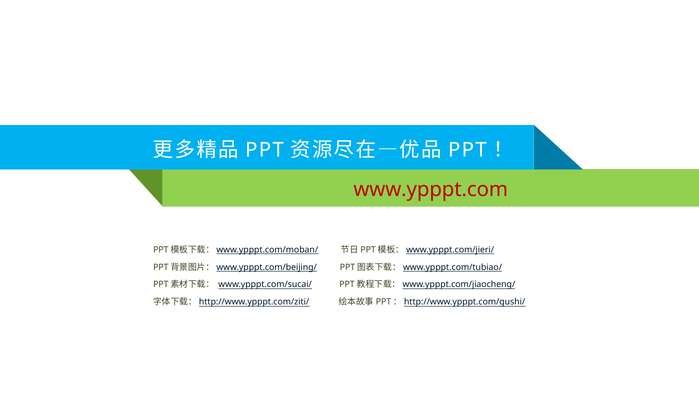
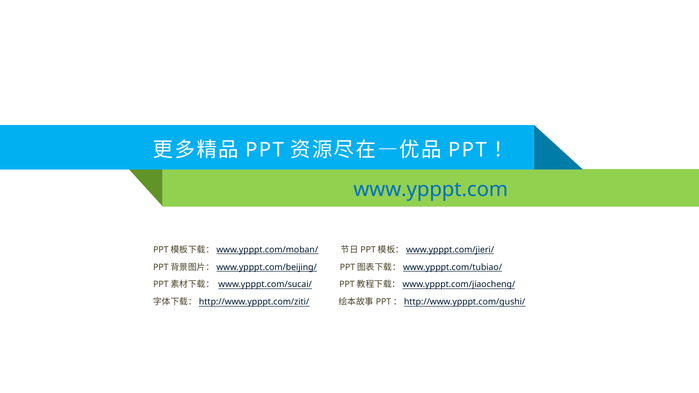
www.ypppt.com colour: red -> blue
